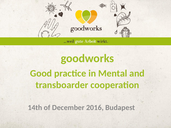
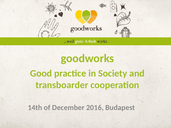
Mental: Mental -> Society
